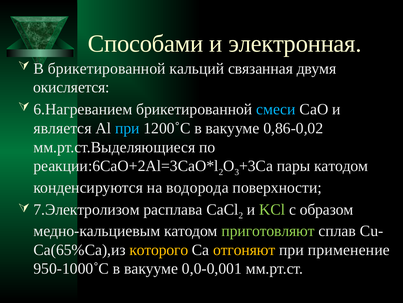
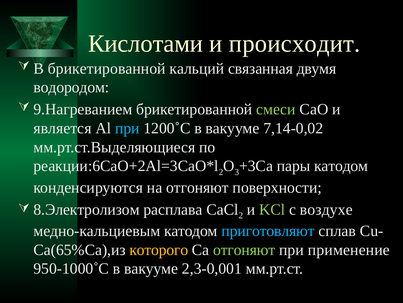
Способами: Способами -> Кислотами
электронная: электронная -> происходит
окисляется: окисляется -> водородом
6.Нагреванием: 6.Нагреванием -> 9.Нагреванием
смеси colour: light blue -> light green
0,86-0,02: 0,86-0,02 -> 7,14-0,02
на водорода: водорода -> отгоняют
7.Электролизом: 7.Электролизом -> 8.Электролизом
образом: образом -> воздухе
приготовляют colour: light green -> light blue
отгоняют at (244, 249) colour: yellow -> light green
0,0-0,001: 0,0-0,001 -> 2,3-0,001
